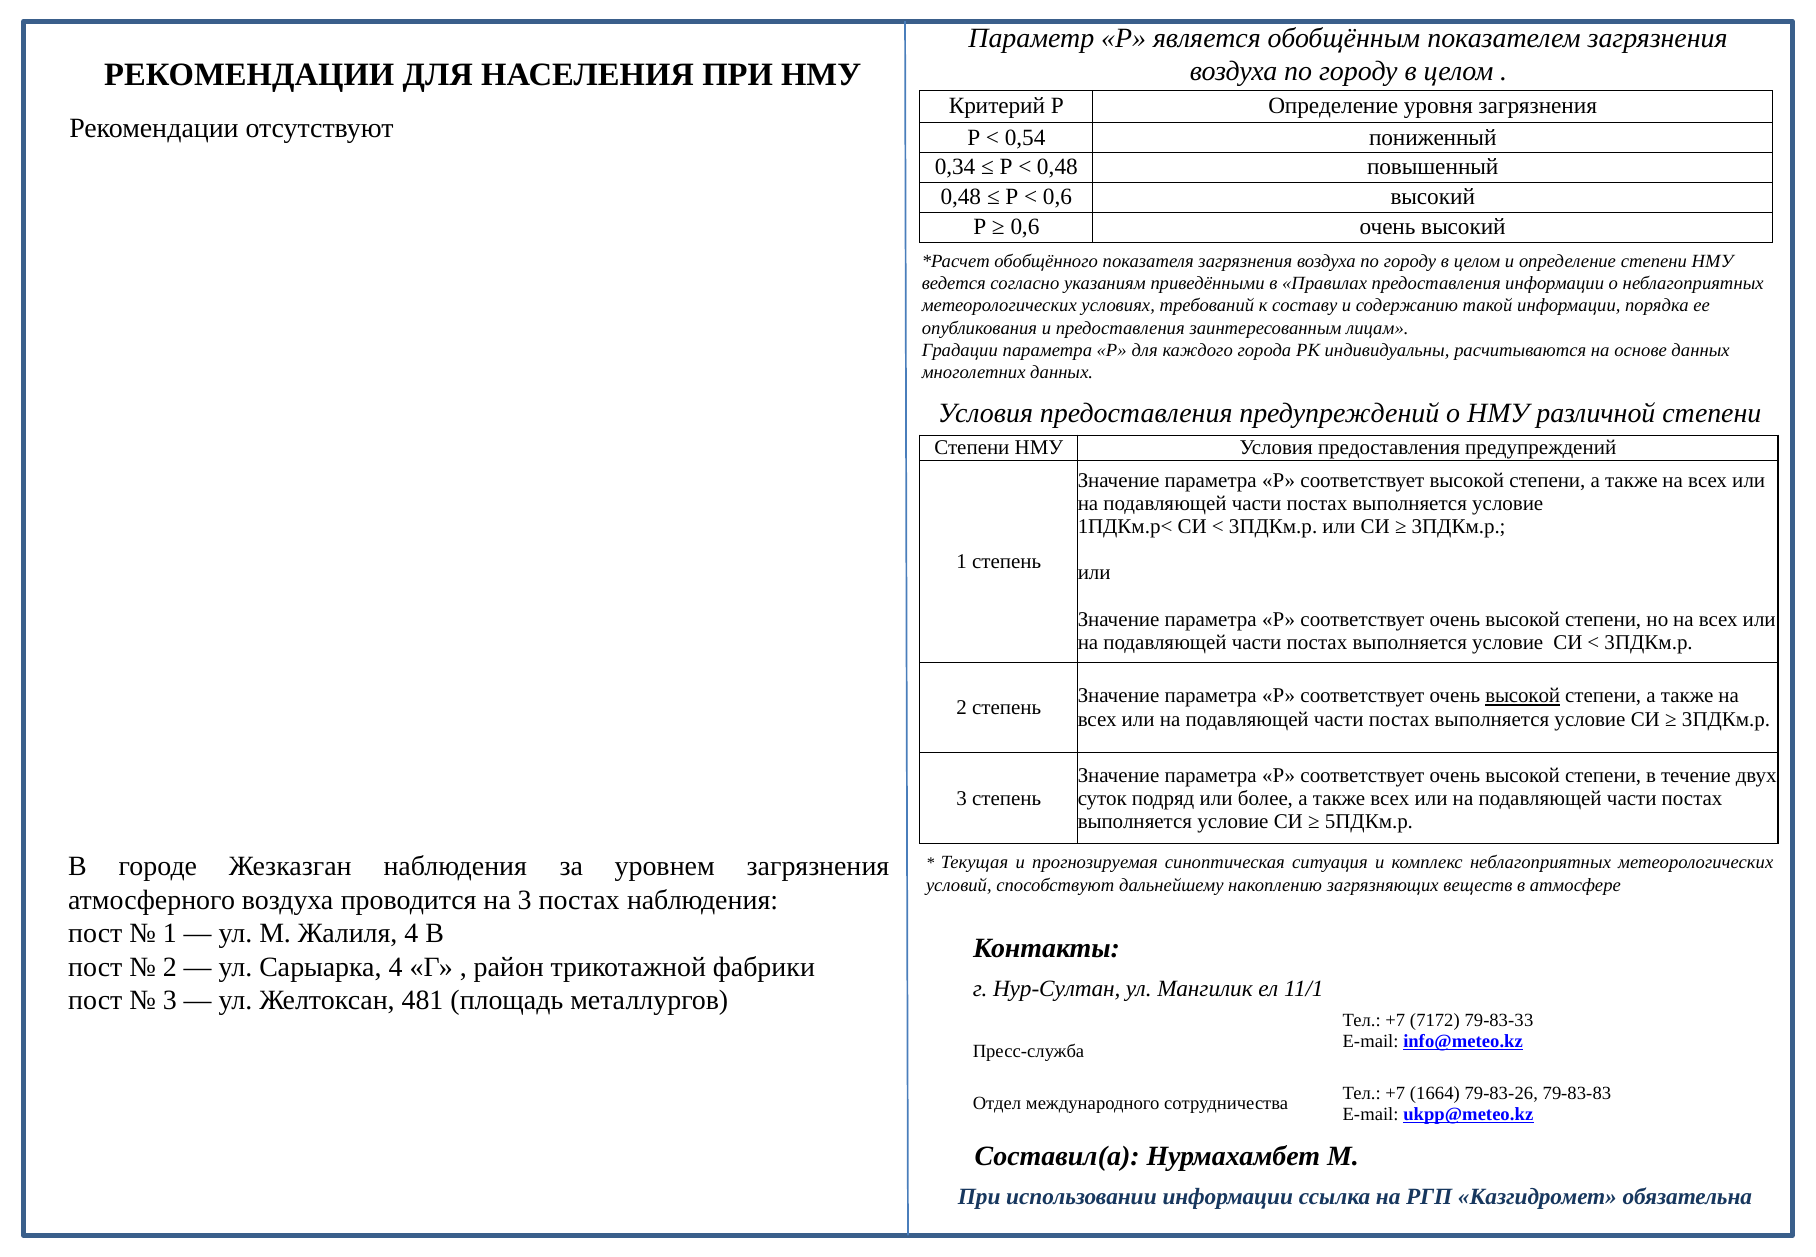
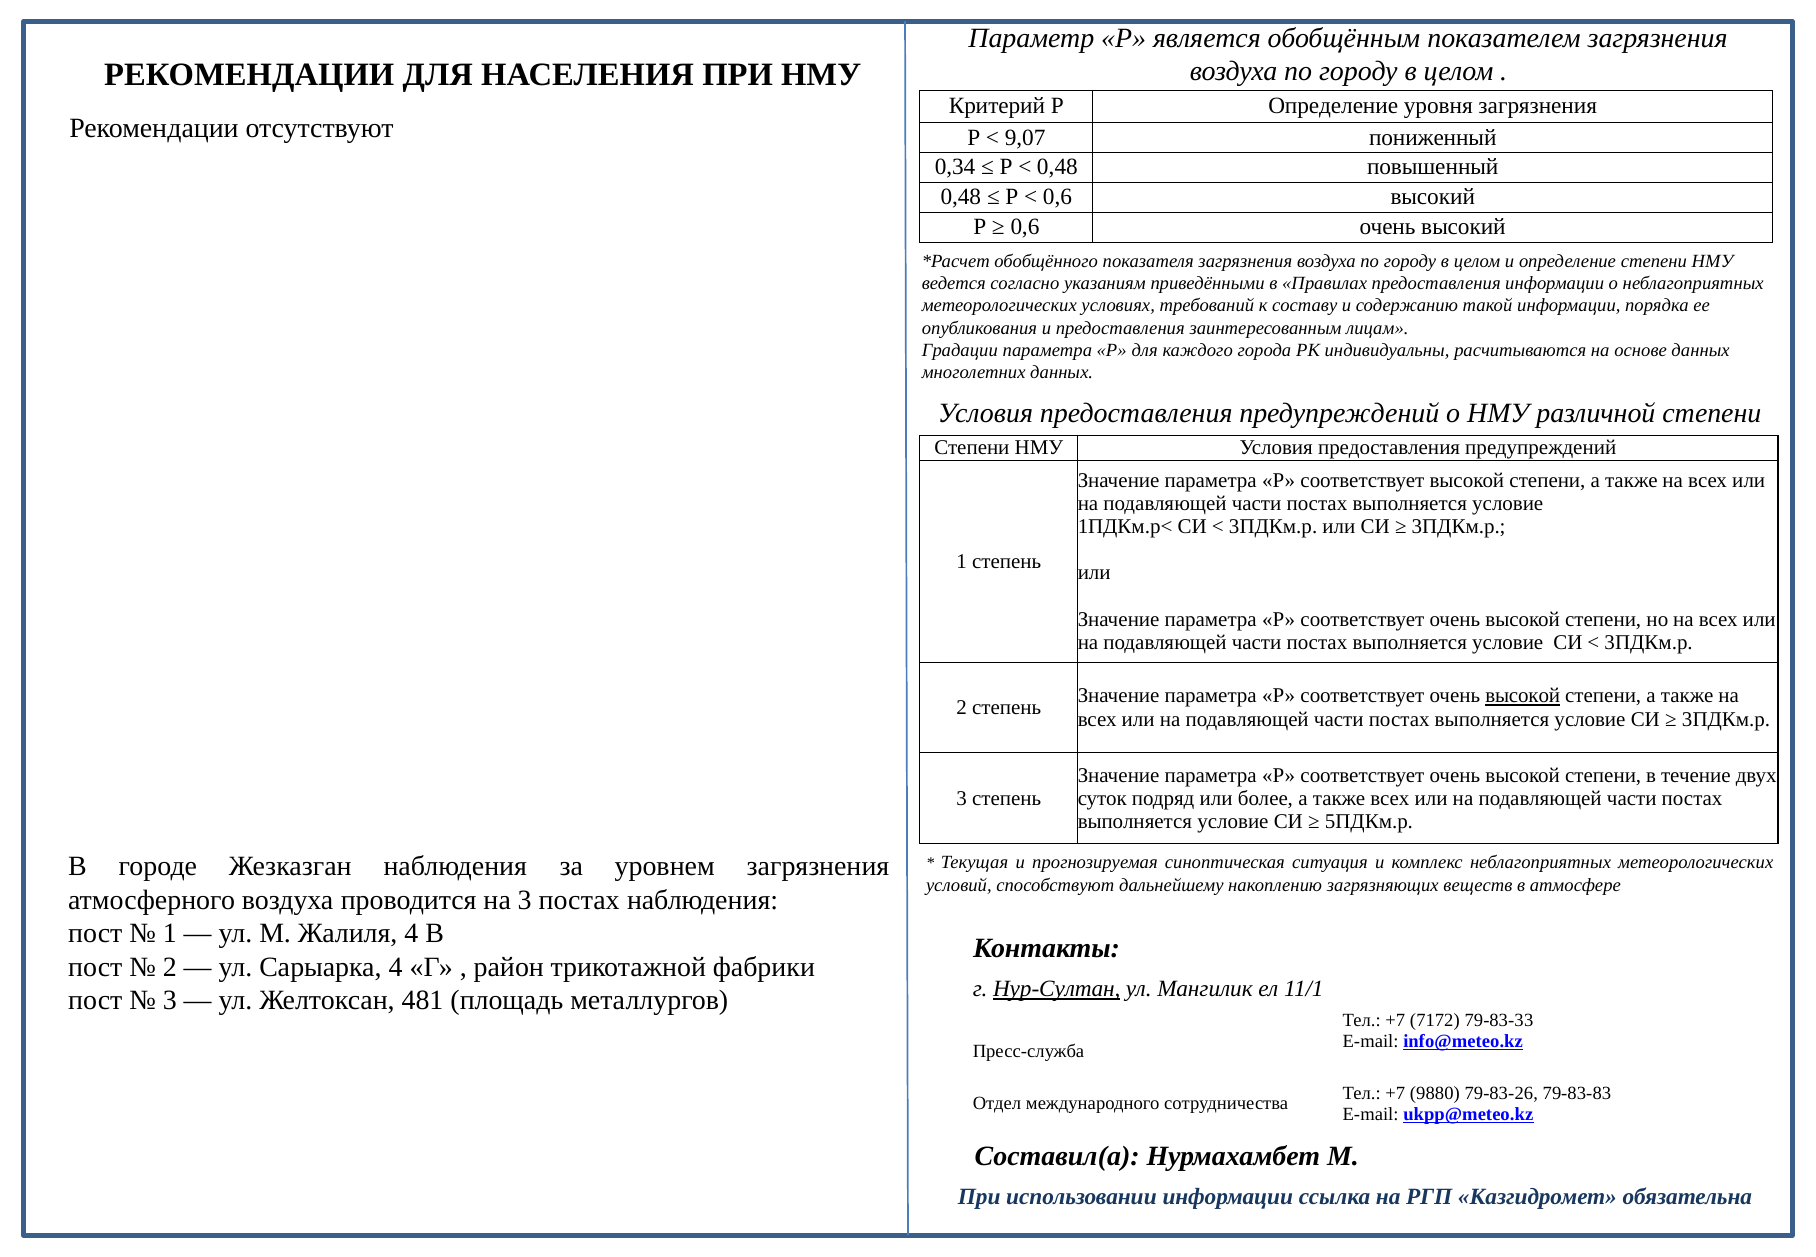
0,54: 0,54 -> 9,07
Нур-Султан underline: none -> present
1664: 1664 -> 9880
